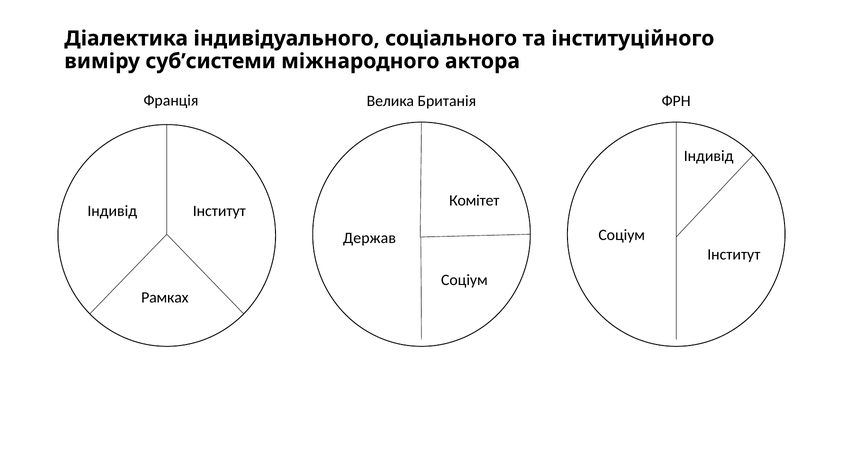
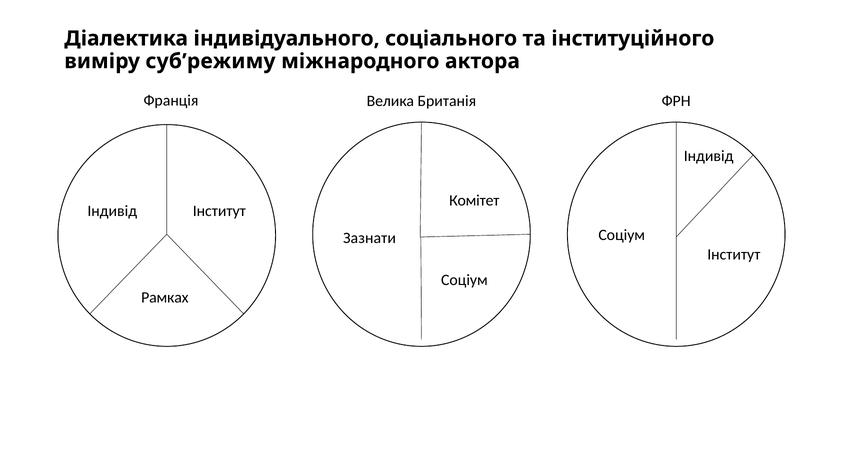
суб’системи: суб’системи -> суб’режиму
Держав: Держав -> Зазнати
